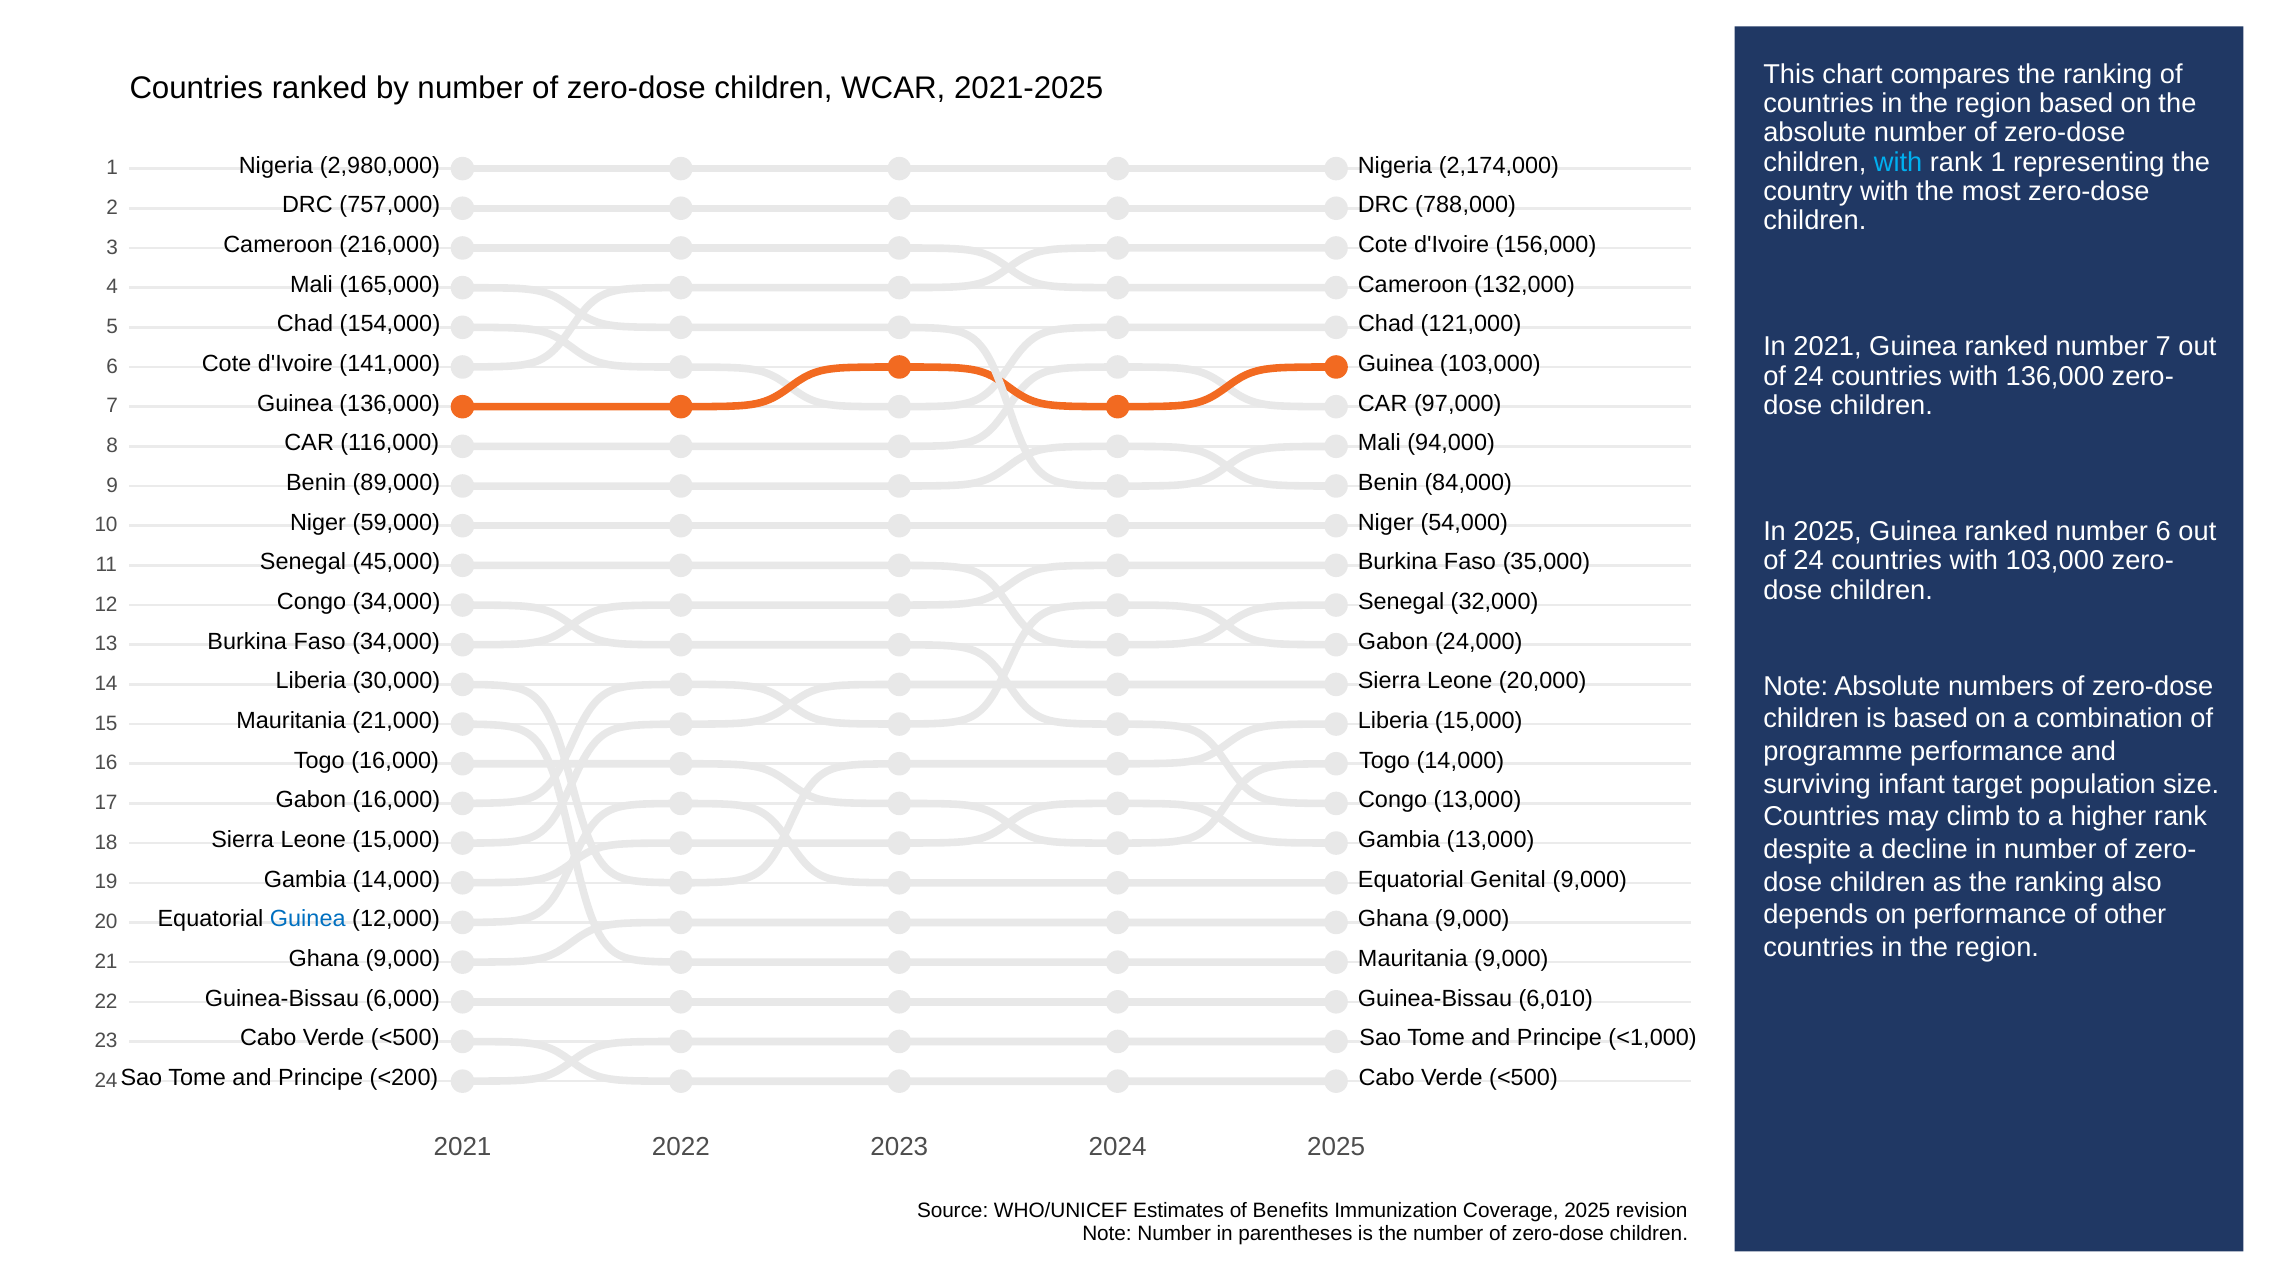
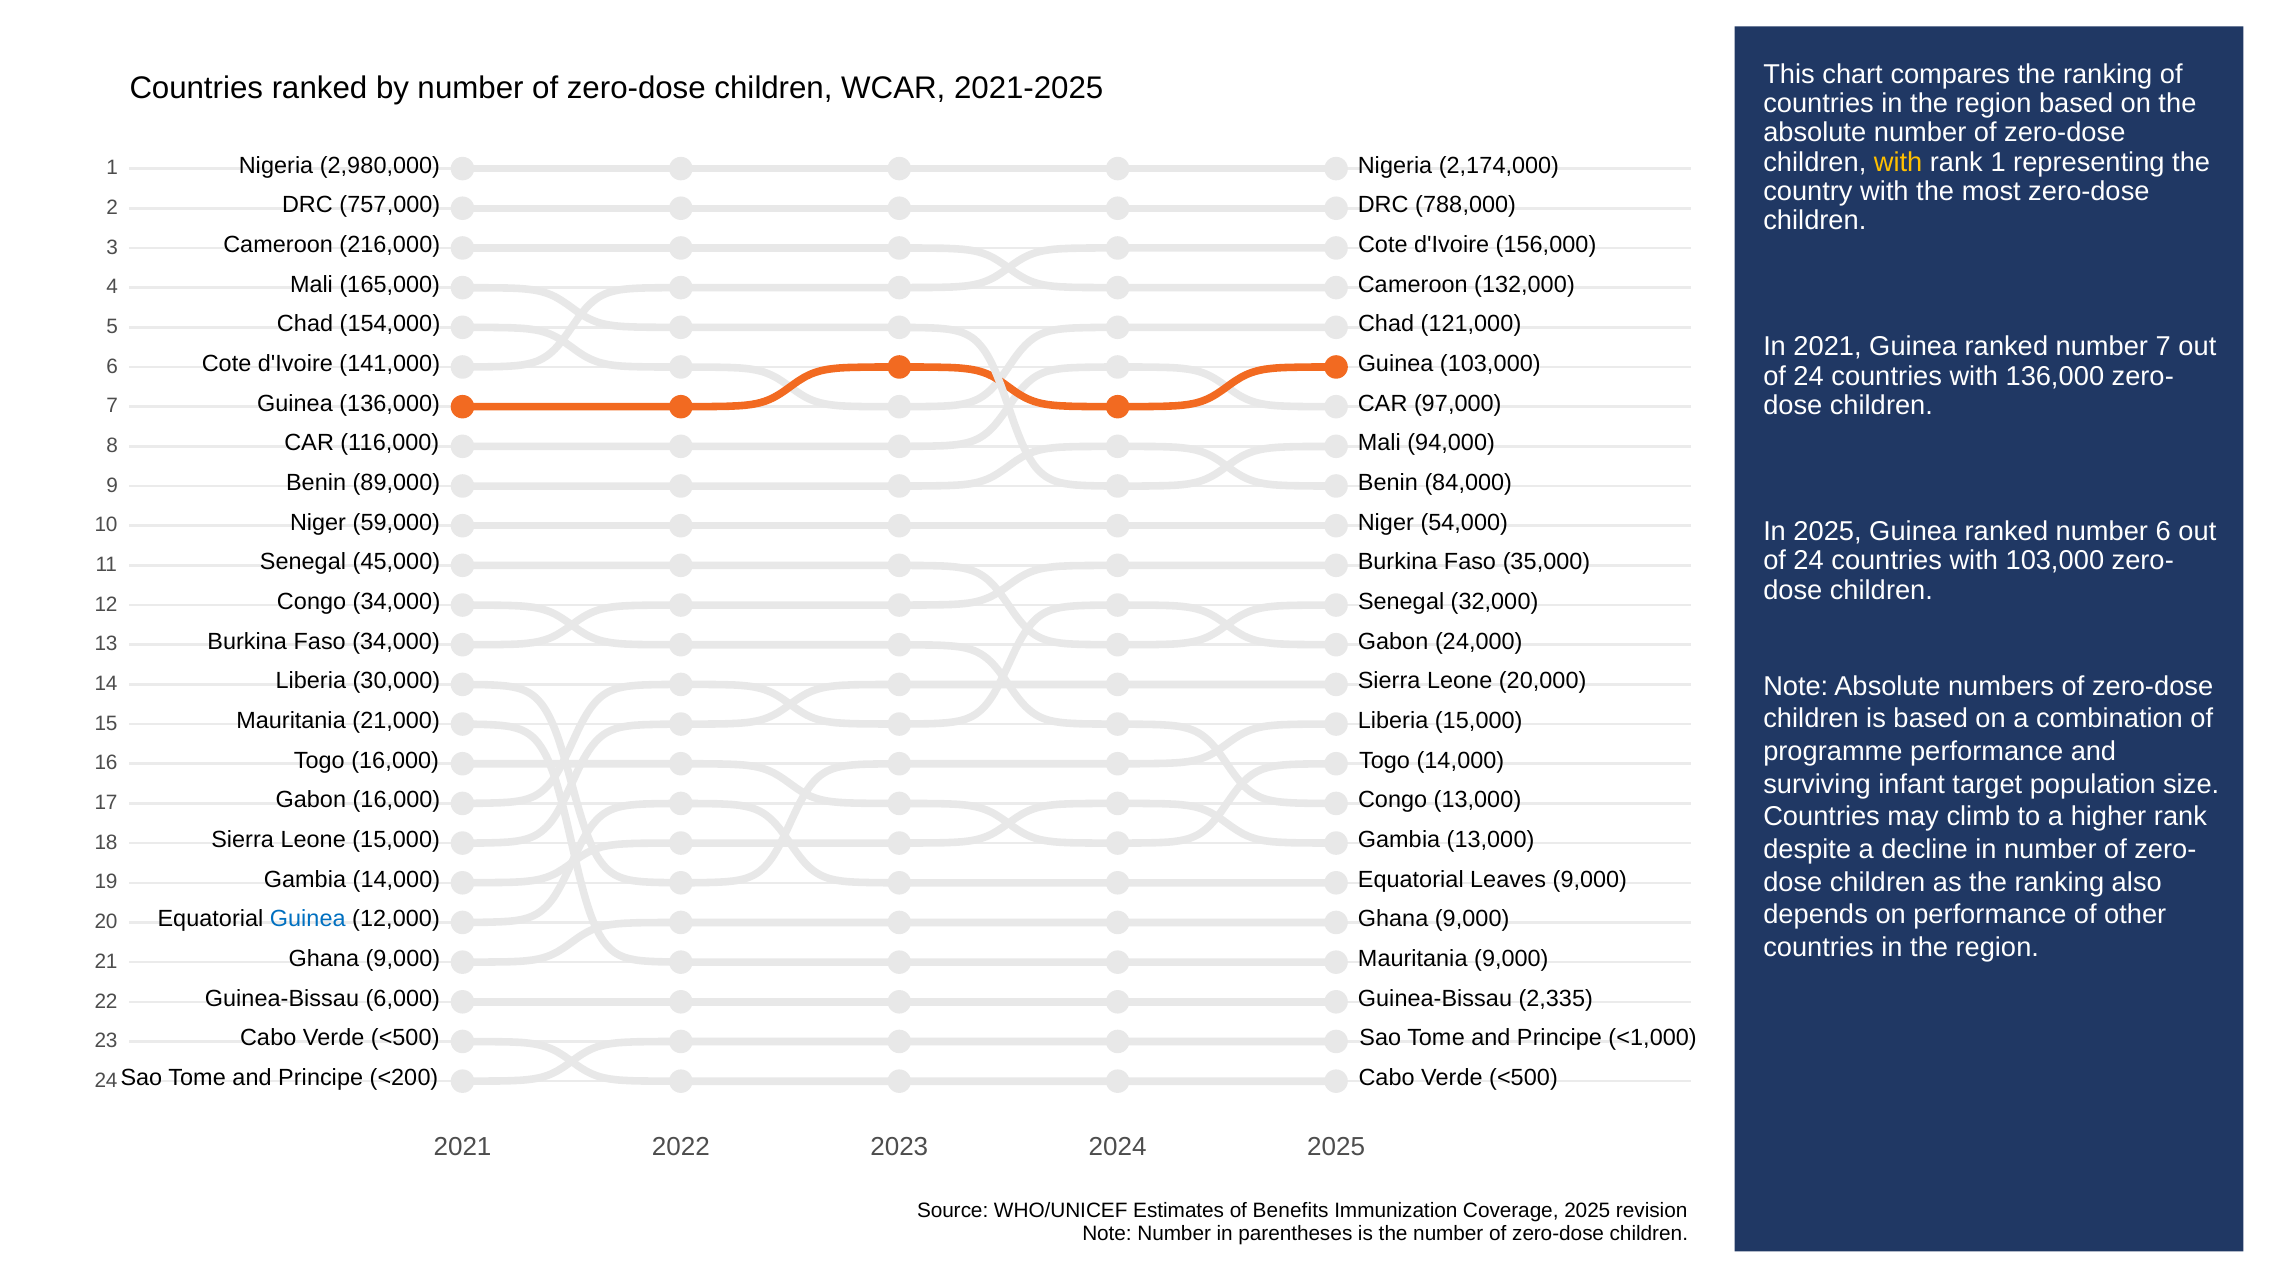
with at (1898, 162) colour: light blue -> yellow
Genital: Genital -> Leaves
6,010: 6,010 -> 2,335
